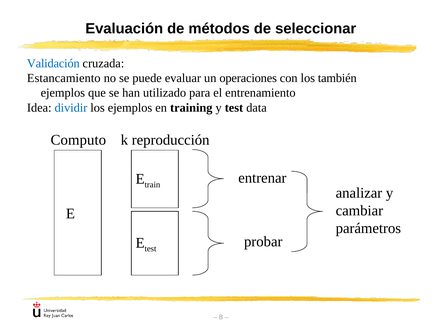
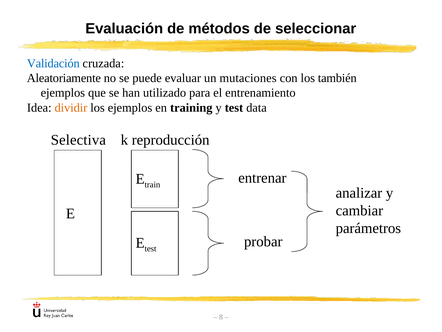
Estancamiento: Estancamiento -> Aleatoriamente
operaciones: operaciones -> mutaciones
dividir colour: blue -> orange
Computo: Computo -> Selectiva
